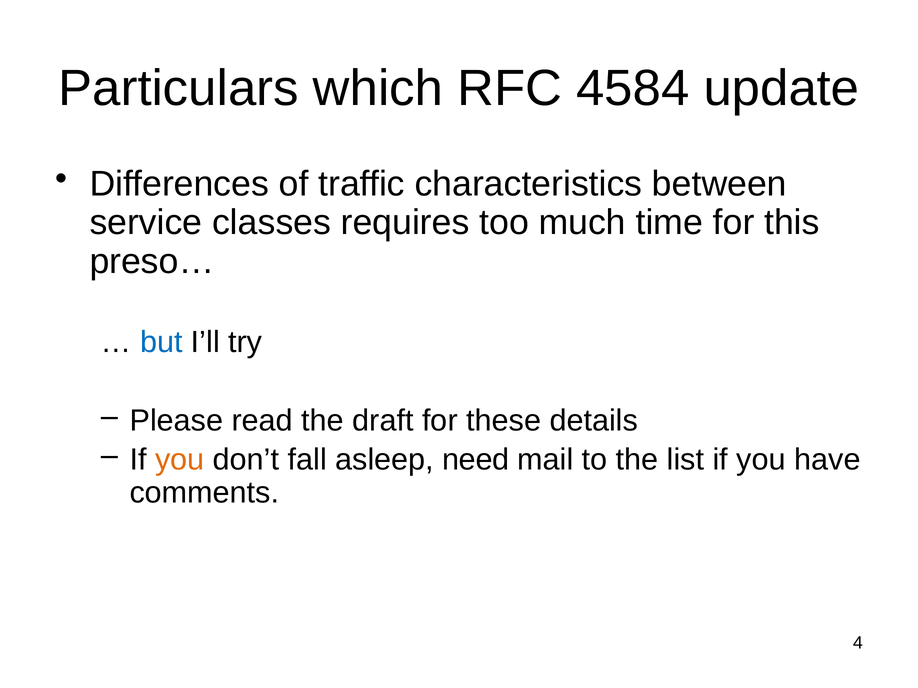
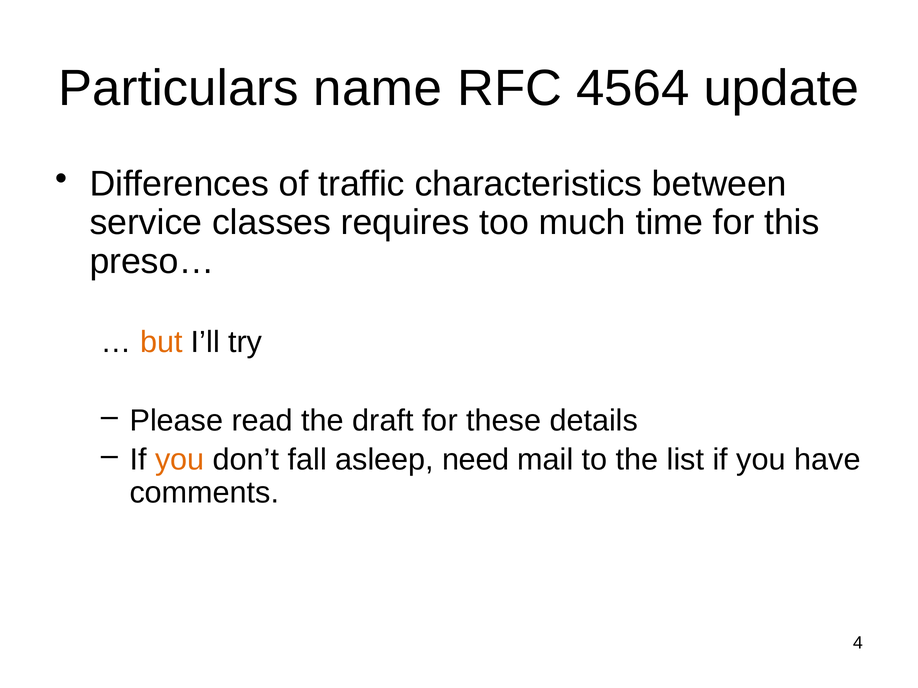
which: which -> name
4584: 4584 -> 4564
but colour: blue -> orange
